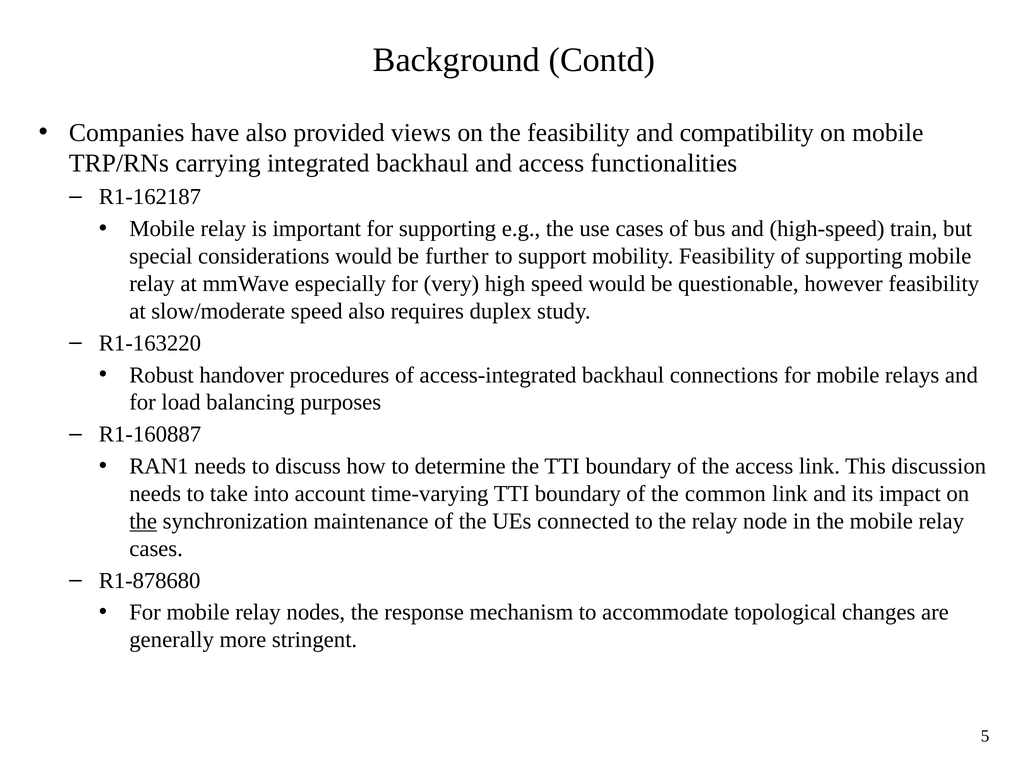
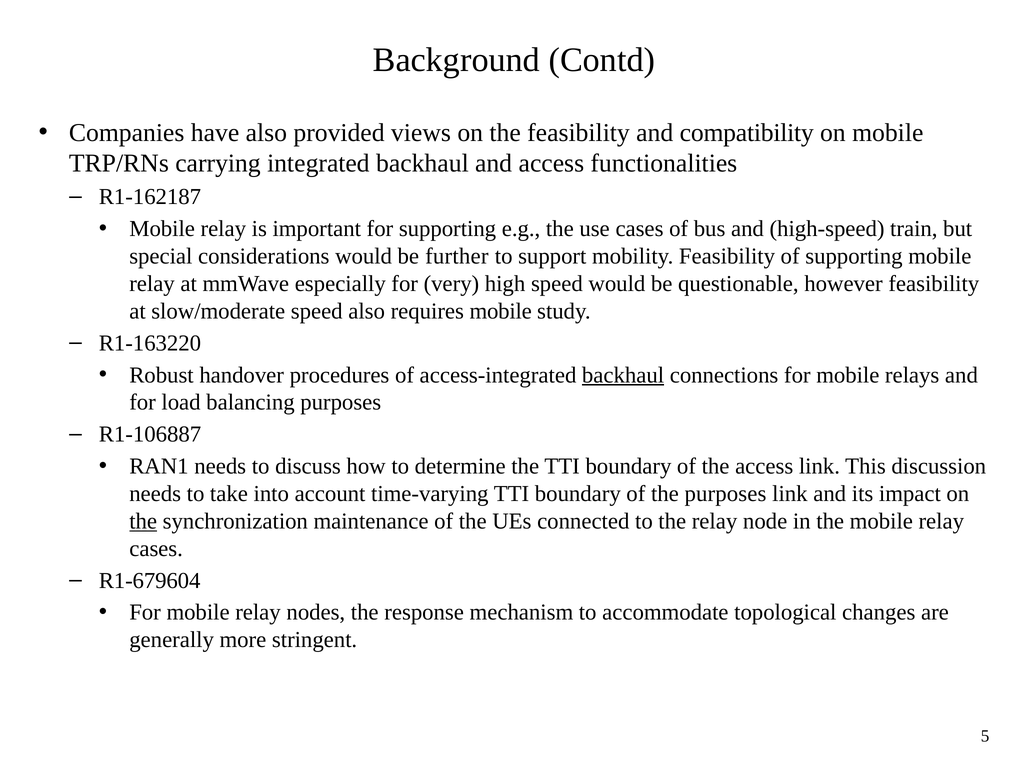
requires duplex: duplex -> mobile
backhaul at (623, 375) underline: none -> present
R1-160887: R1-160887 -> R1-106887
the common: common -> purposes
R1-878680: R1-878680 -> R1-679604
